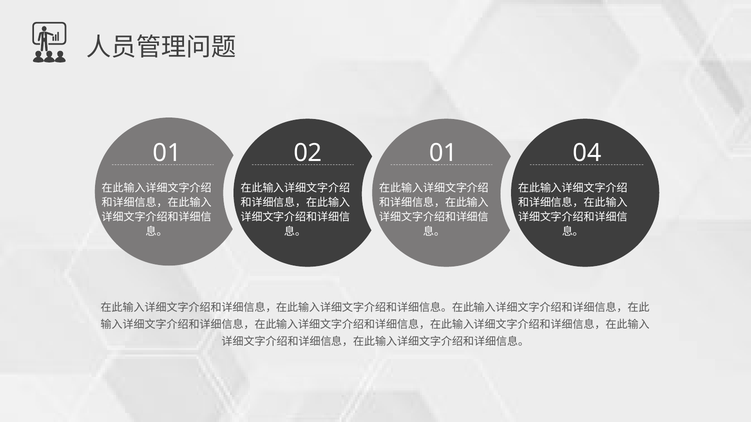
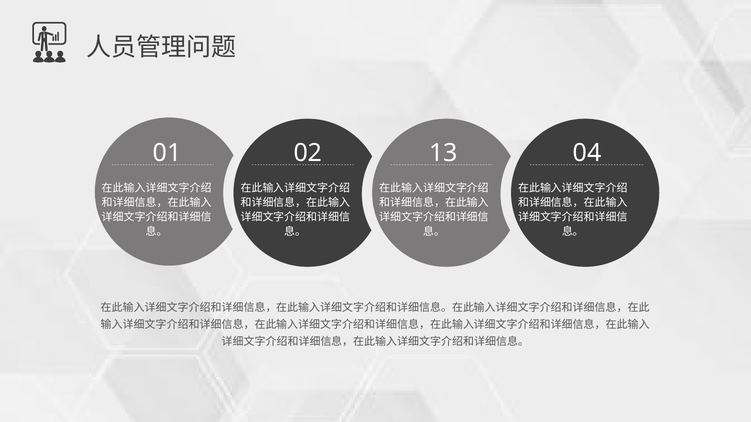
02 01: 01 -> 13
